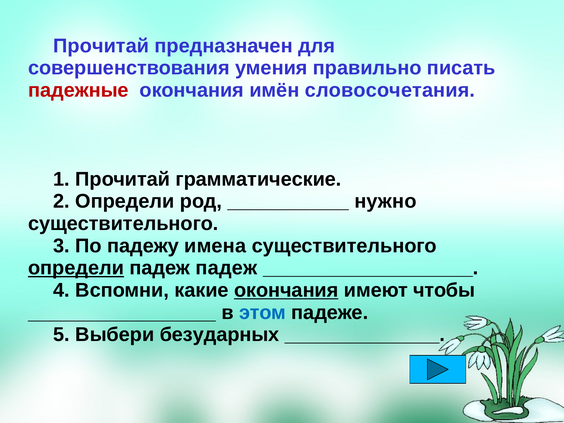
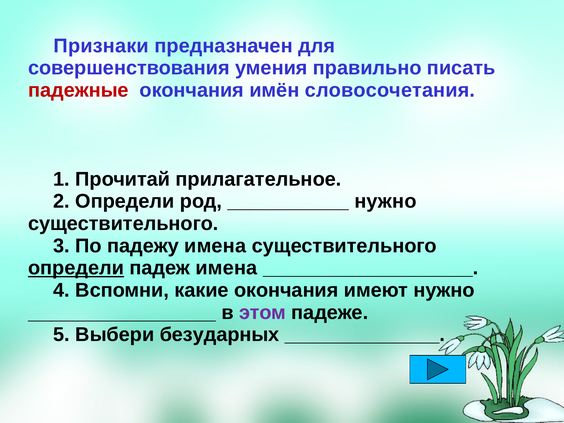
Прочитай at (101, 46): Прочитай -> Признаки
грамматические: грамматические -> прилагательное
падеж падеж: падеж -> имена
окончания at (286, 290) underline: present -> none
имеют чтобы: чтобы -> нужно
этом colour: blue -> purple
